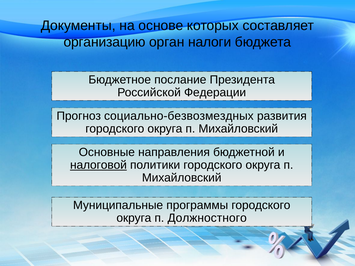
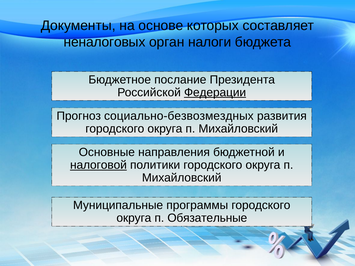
организацию: организацию -> неналоговых
Федерации underline: none -> present
Должностного: Должностного -> Обязательные
